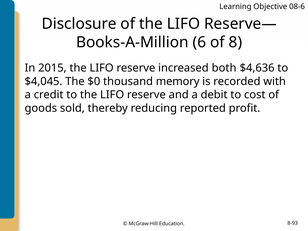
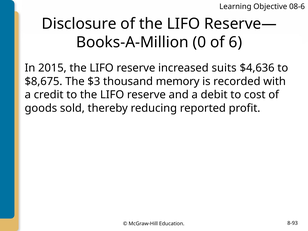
6: 6 -> 0
8: 8 -> 6
both: both -> suits
$4,045: $4,045 -> $8,675
$0: $0 -> $3
